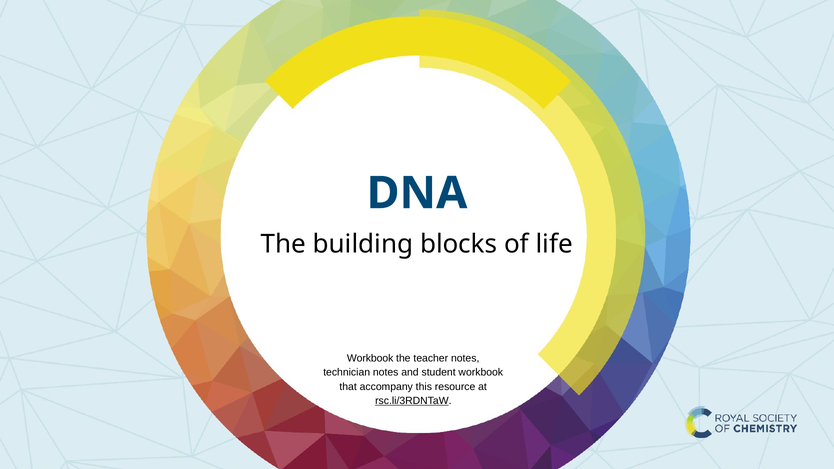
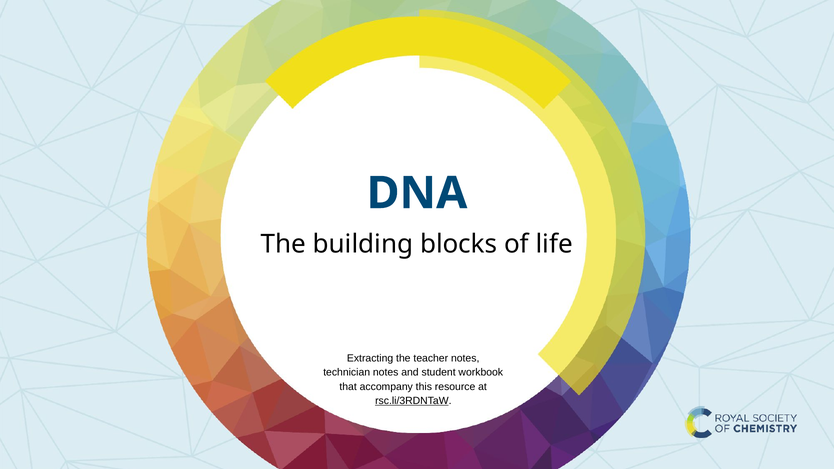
Workbook at (370, 358): Workbook -> Extracting
